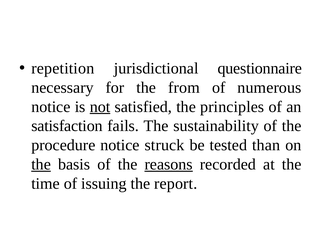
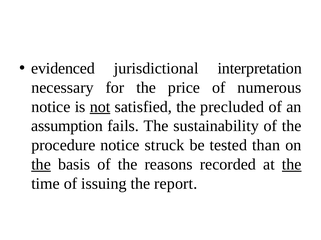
repetition: repetition -> evidenced
questionnaire: questionnaire -> interpretation
from: from -> price
principles: principles -> precluded
satisfaction: satisfaction -> assumption
reasons underline: present -> none
the at (292, 165) underline: none -> present
